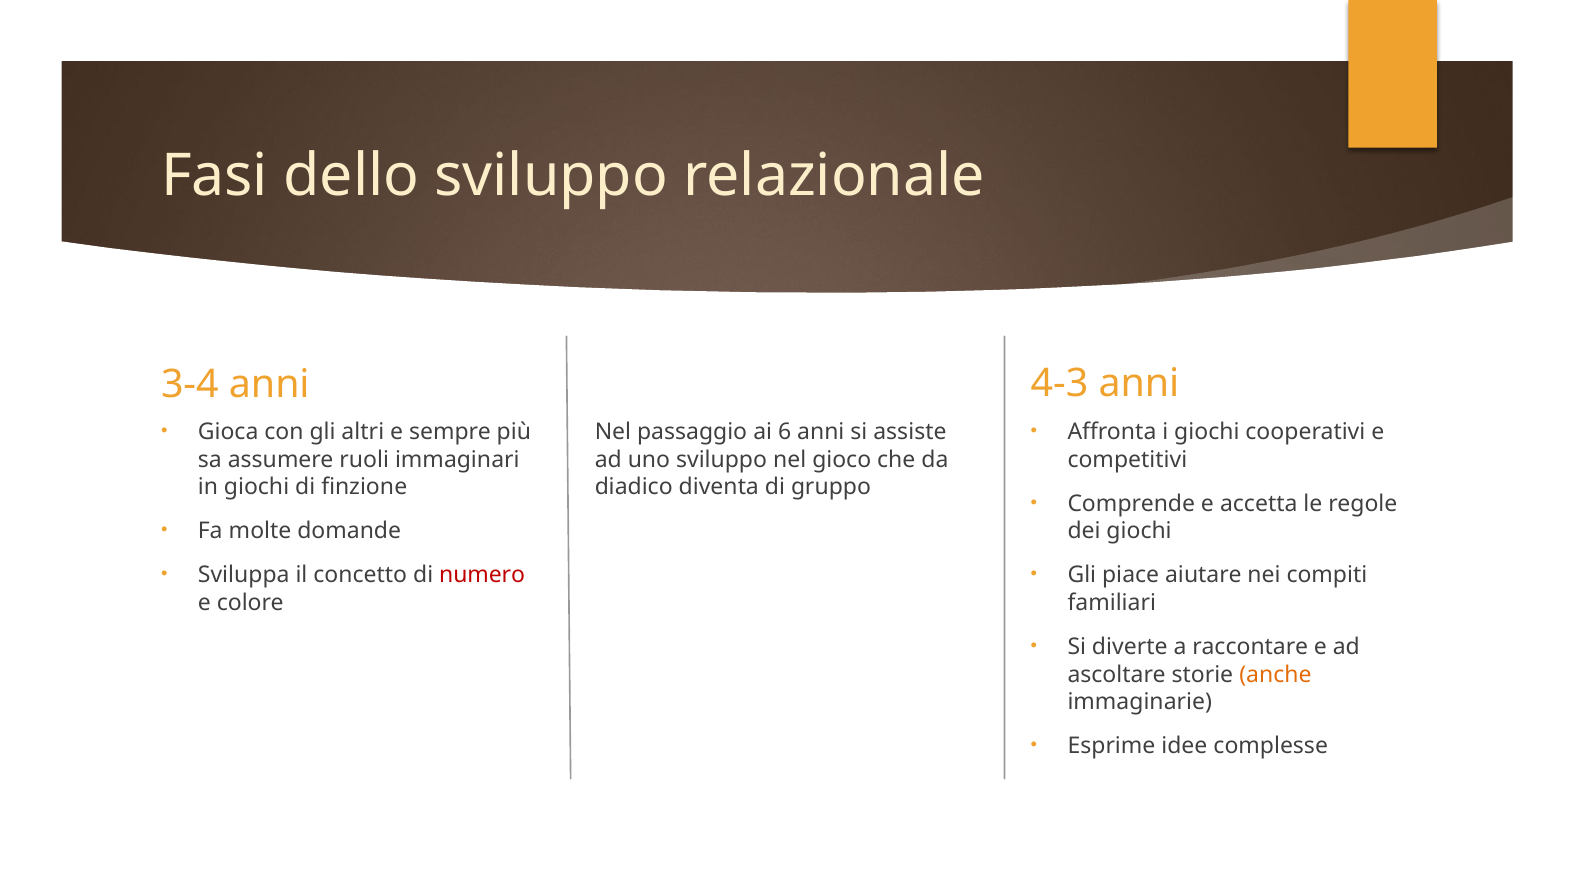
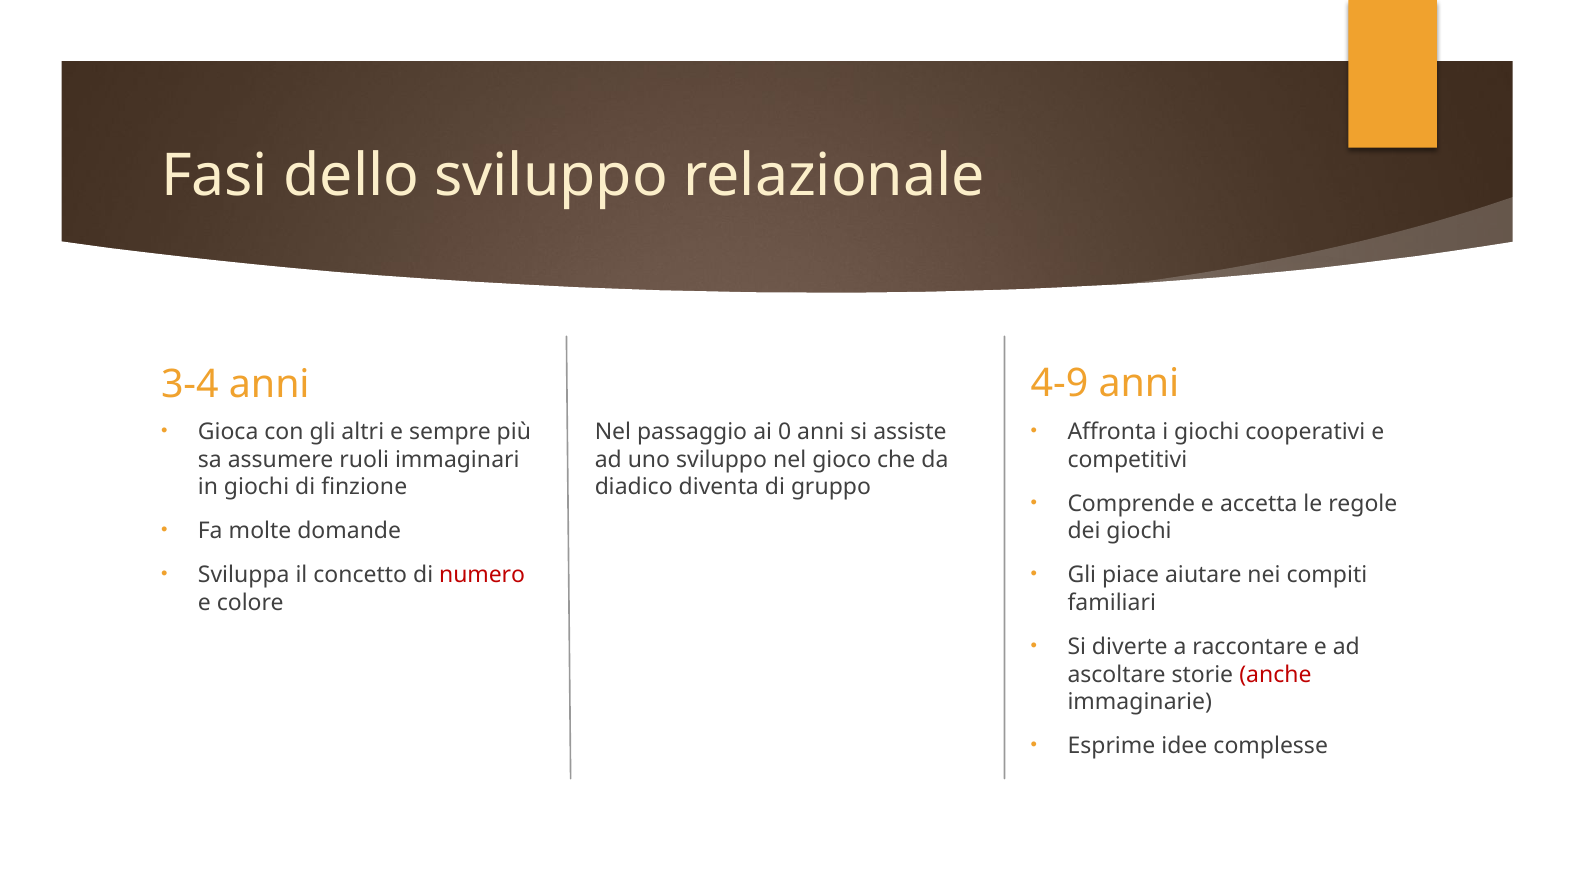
4-3: 4-3 -> 4-9
6: 6 -> 0
anche colour: orange -> red
